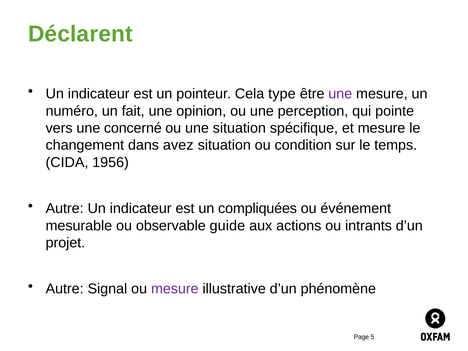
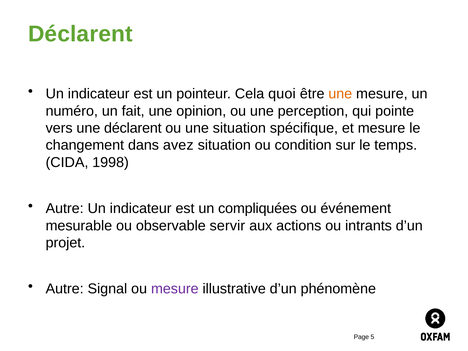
type: type -> quoi
une at (340, 94) colour: purple -> orange
une concerné: concerné -> déclarent
1956: 1956 -> 1998
guide: guide -> servir
